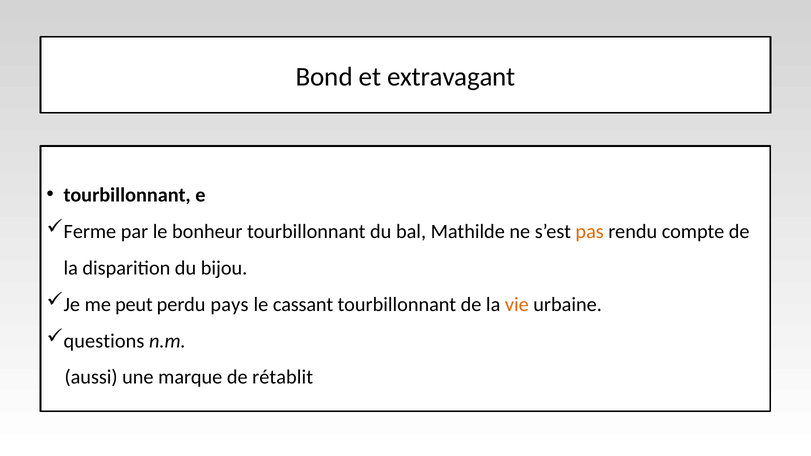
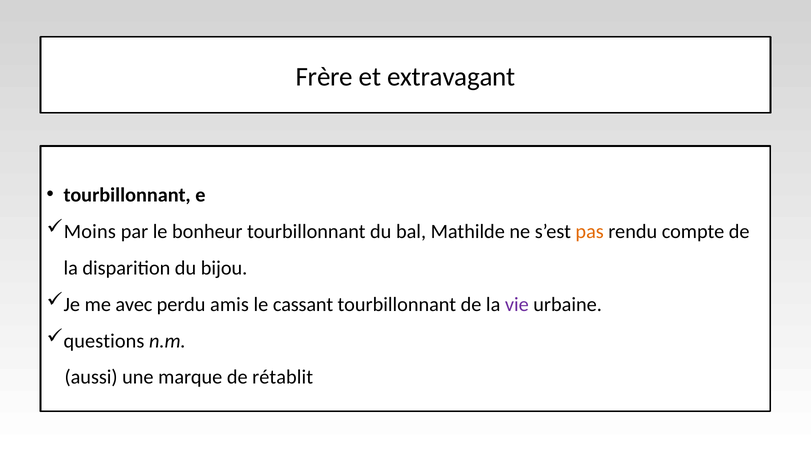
Bond: Bond -> Frère
Ferme: Ferme -> Moins
peut: peut -> avec
pays: pays -> amis
vie colour: orange -> purple
